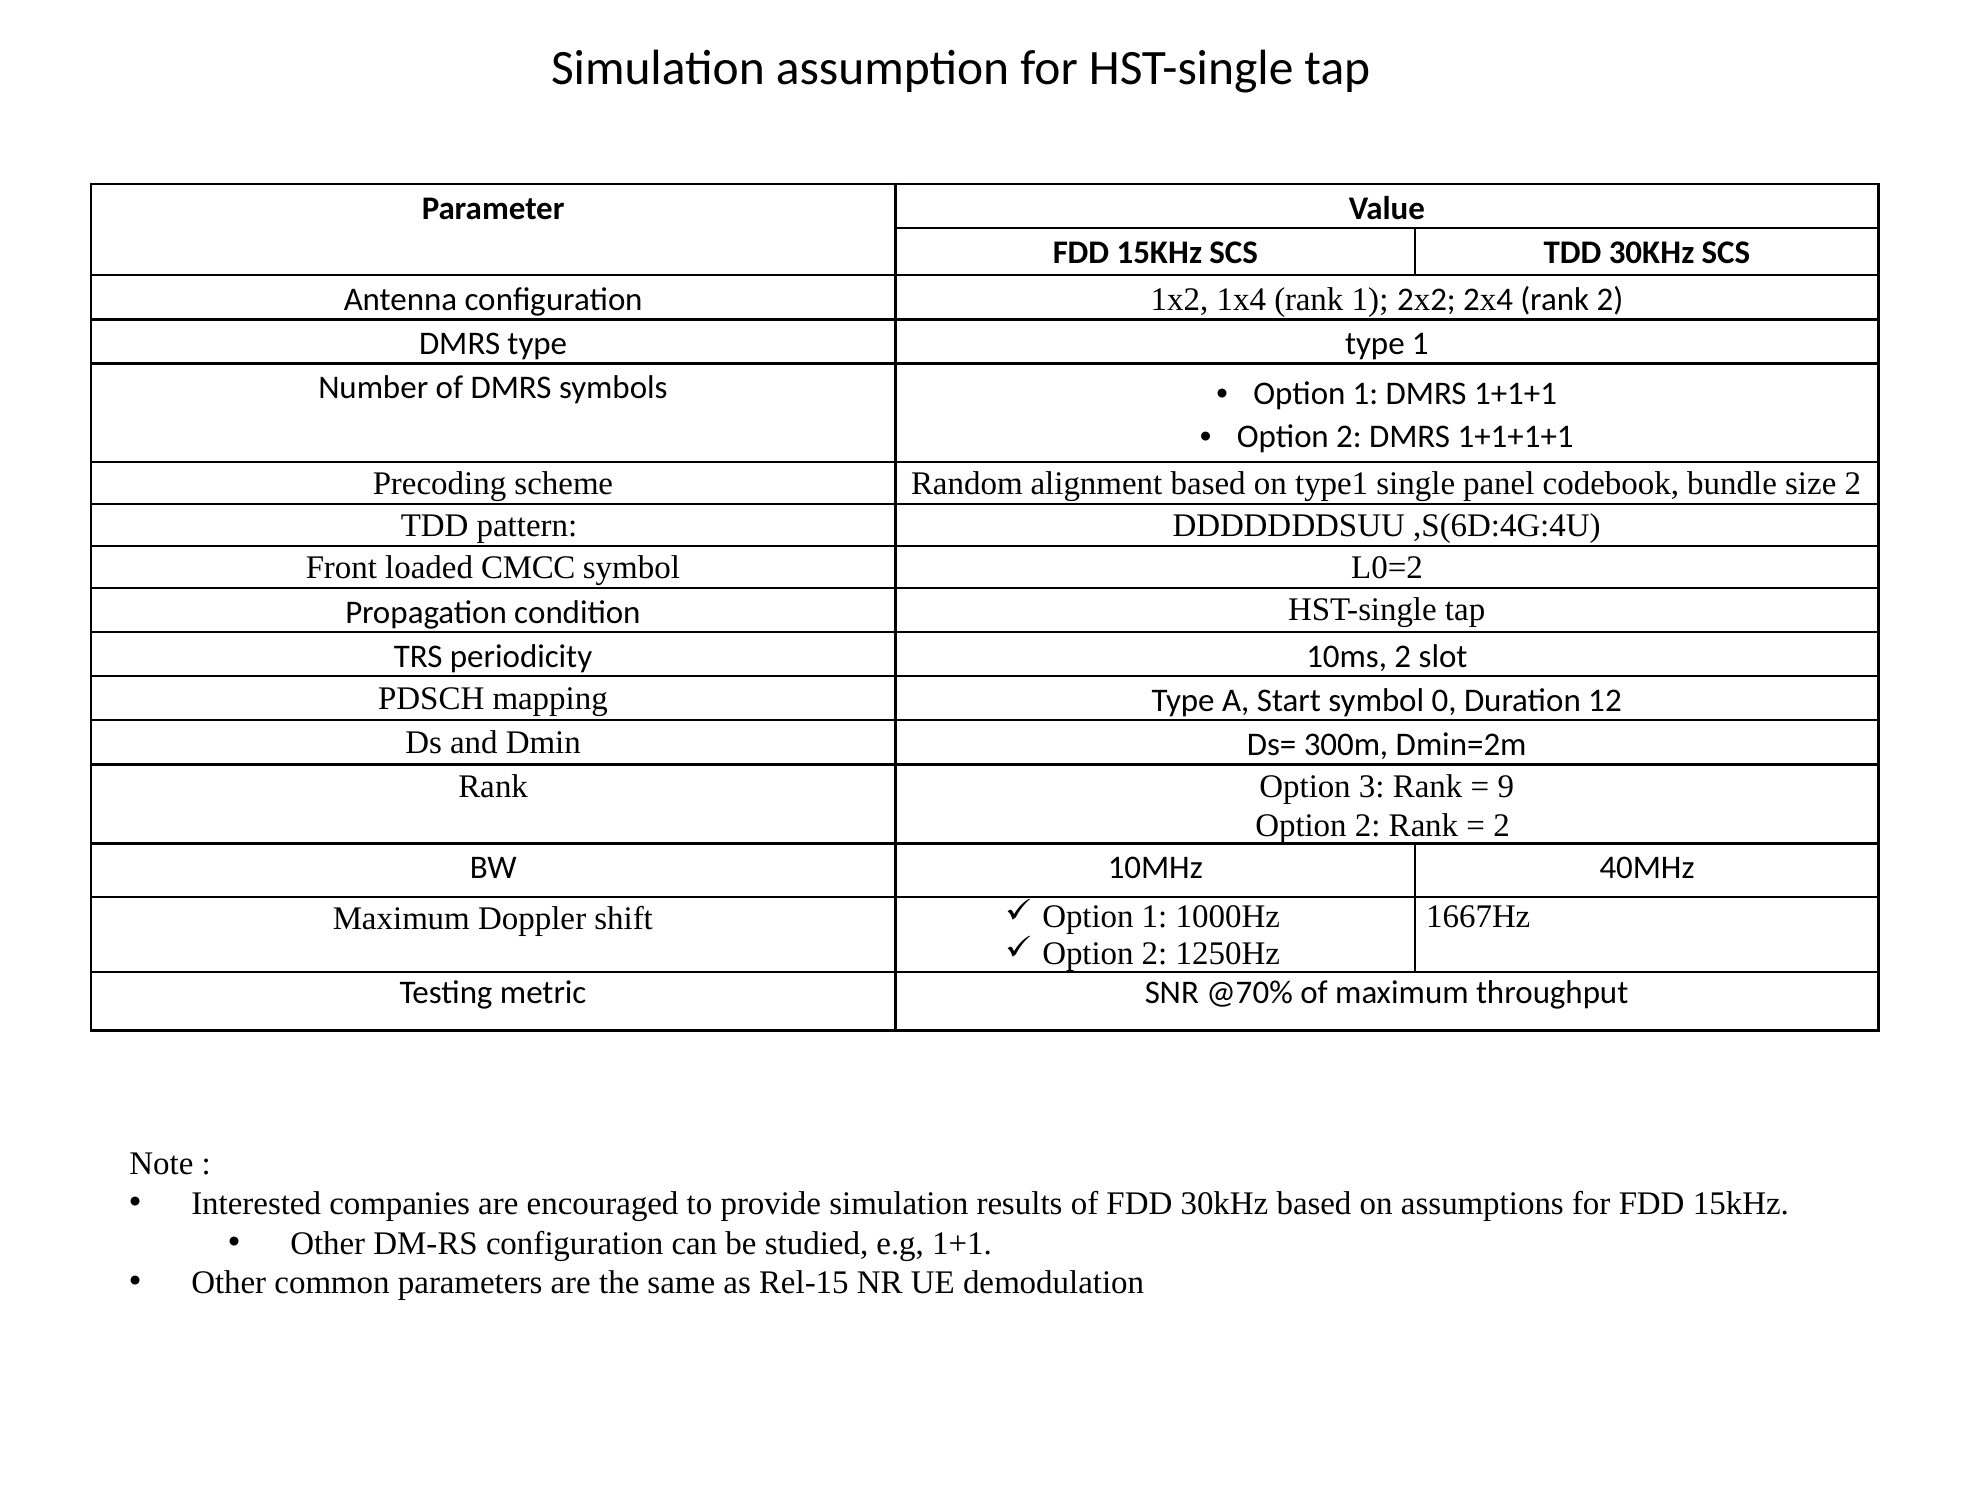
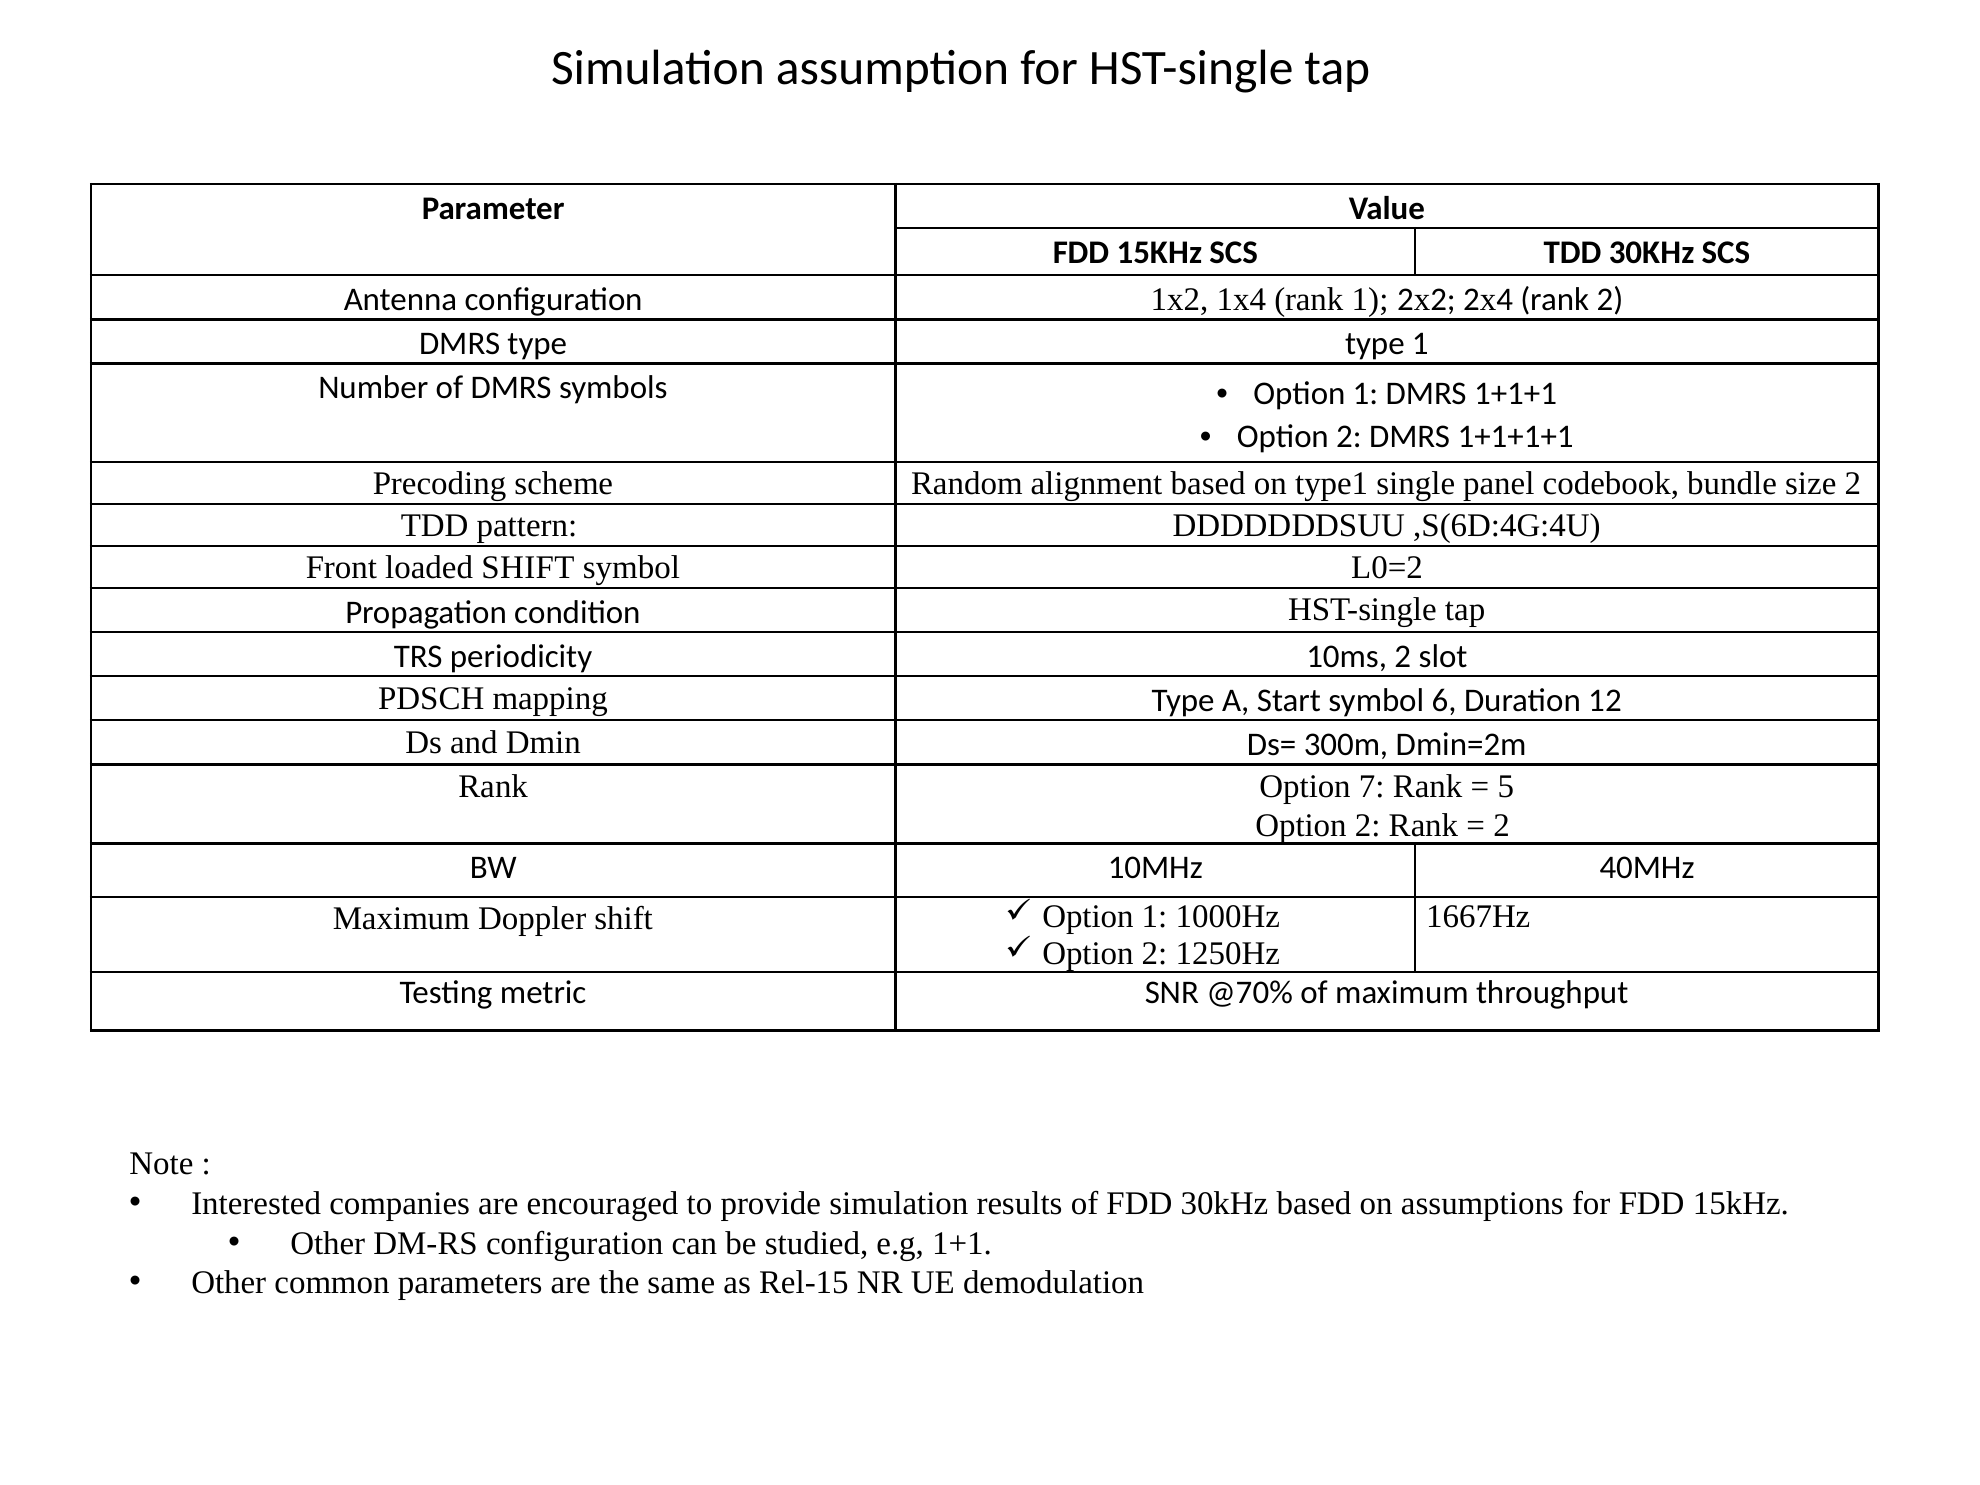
loaded CMCC: CMCC -> SHIFT
0: 0 -> 6
3: 3 -> 7
9: 9 -> 5
